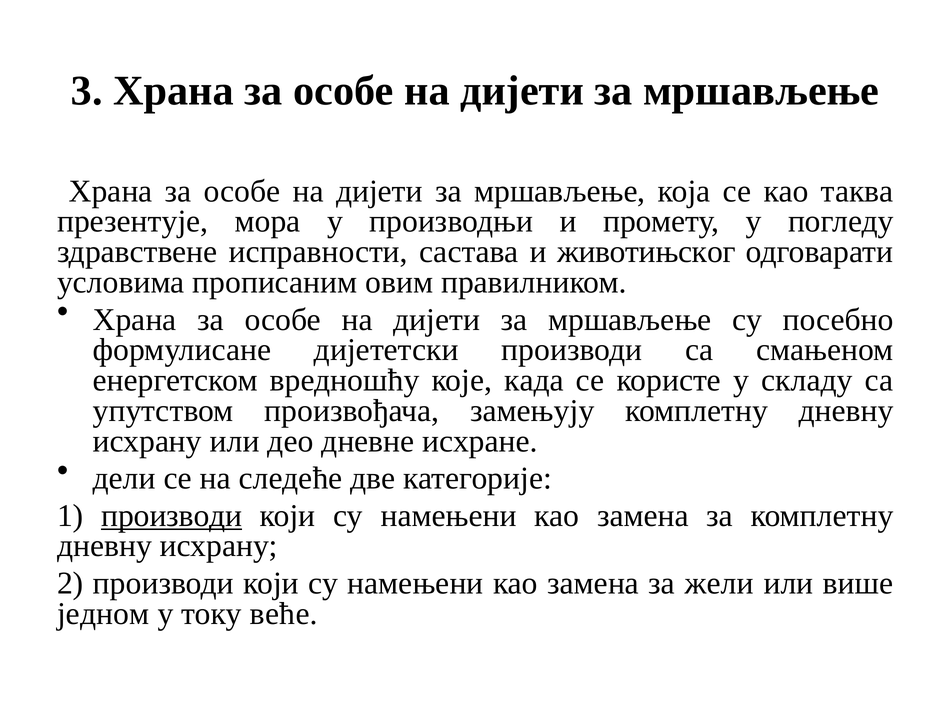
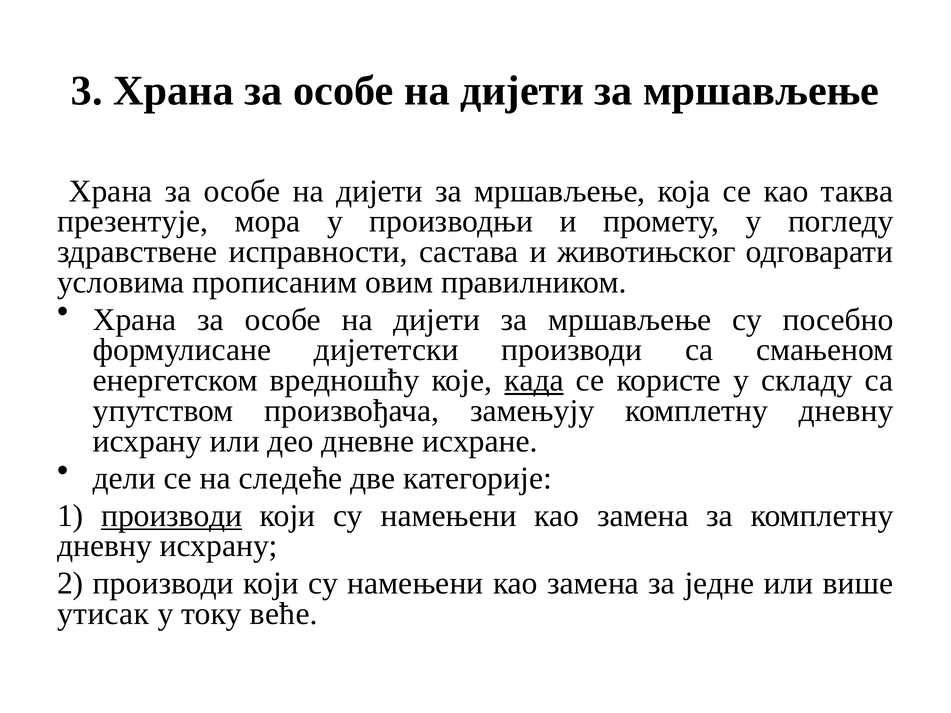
када underline: none -> present
жели: жели -> једне
једном: једном -> утисак
